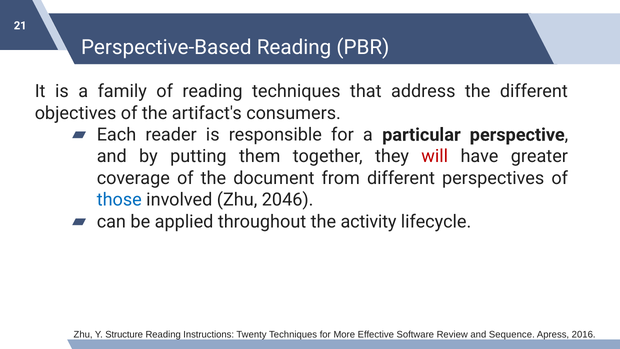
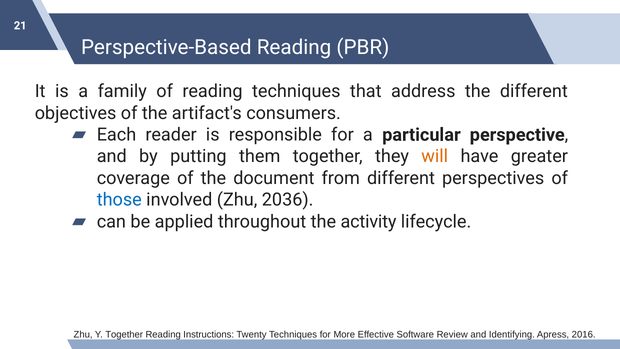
will colour: red -> orange
2046: 2046 -> 2036
Y Structure: Structure -> Together
Sequence: Sequence -> Identifying
